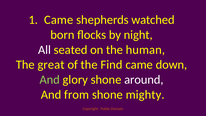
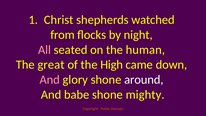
1 Came: Came -> Christ
born: born -> from
All colour: white -> pink
Find: Find -> High
And at (50, 80) colour: light green -> pink
from: from -> babe
